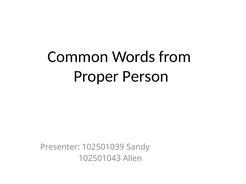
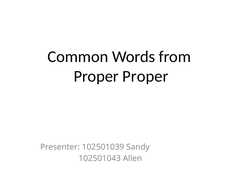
Proper Person: Person -> Proper
